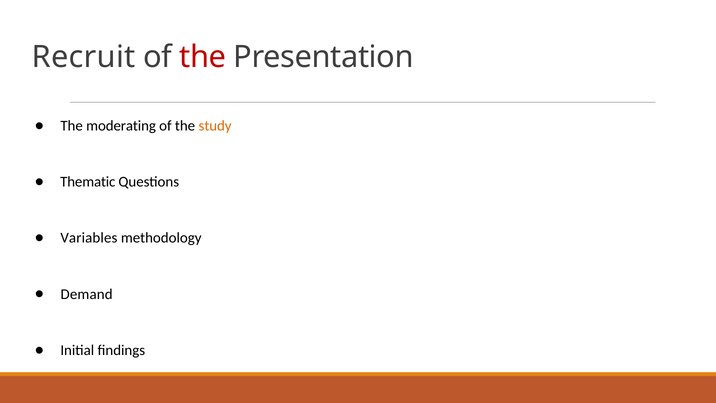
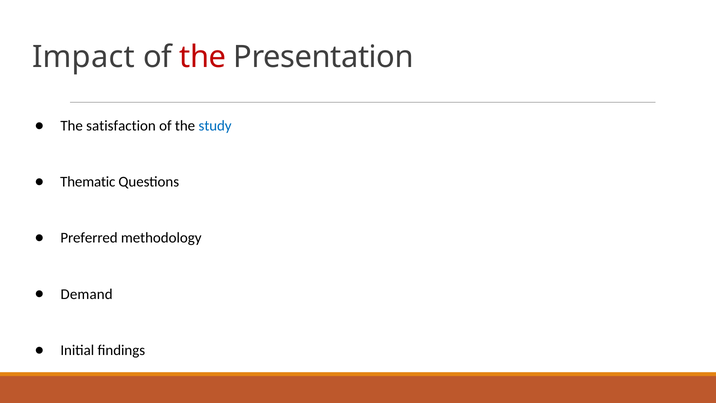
Recruit: Recruit -> Impact
moderating: moderating -> satisfaction
study colour: orange -> blue
Variables: Variables -> Preferred
